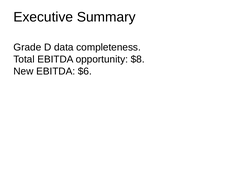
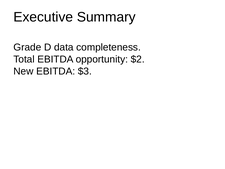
$8: $8 -> $2
$6: $6 -> $3
